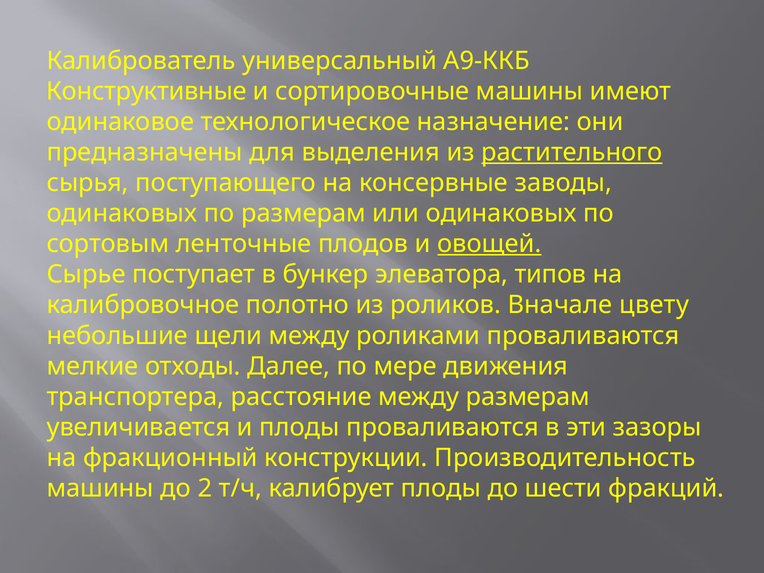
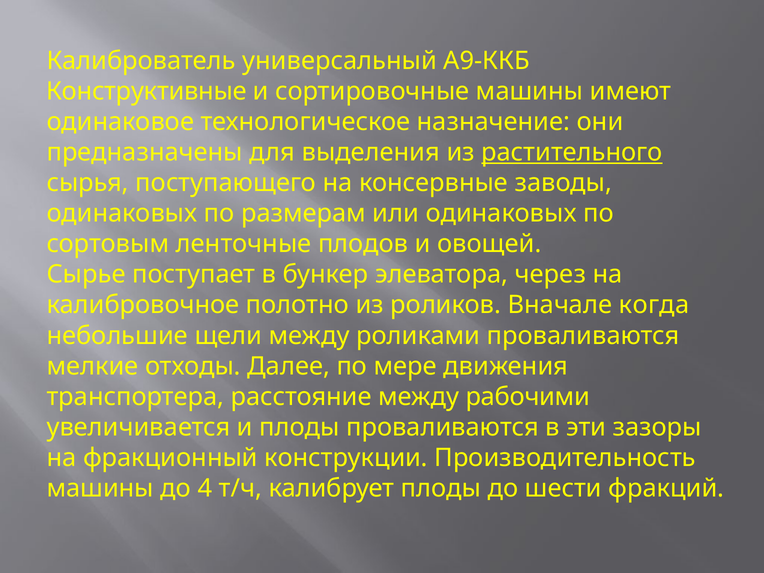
овощей underline: present -> none
типов: типов -> через
цвету: цвету -> когда
между размерам: размерам -> рабочими
2: 2 -> 4
